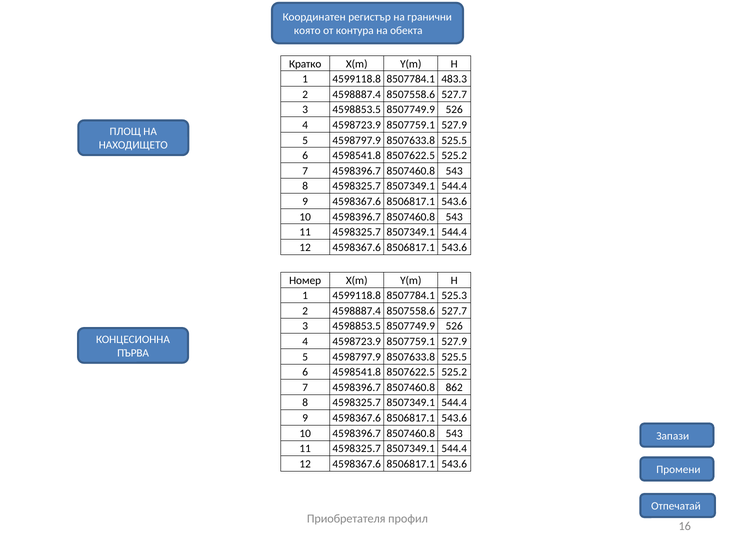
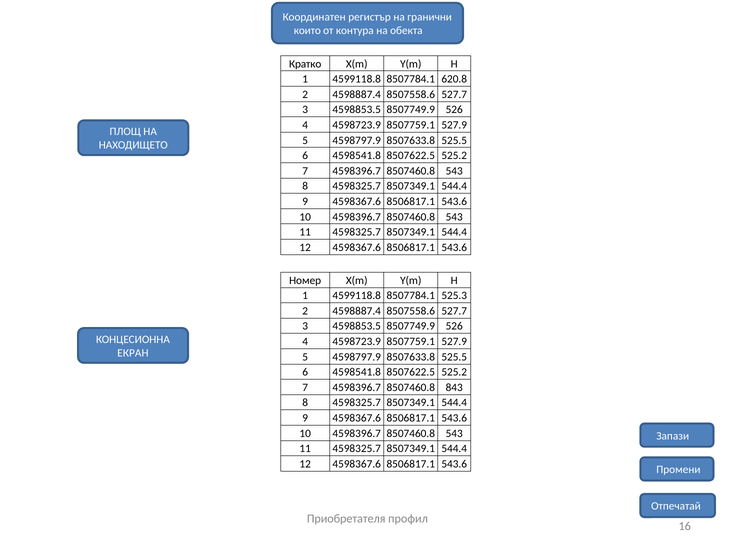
която: която -> които
483.3: 483.3 -> 620.8
ПЪРВА: ПЪРВА -> ЕКРАН
862: 862 -> 843
